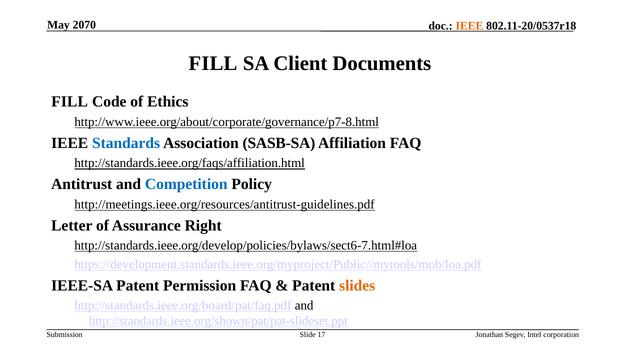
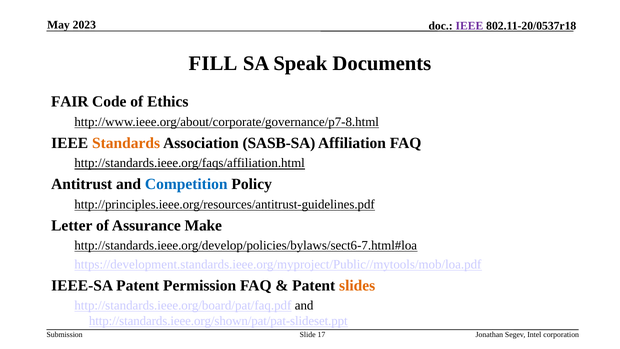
2070: 2070 -> 2023
IEEE at (469, 26) colour: orange -> purple
Client: Client -> Speak
FILL at (70, 102): FILL -> FAIR
Standards colour: blue -> orange
http://meetings.ieee.org/resources/antitrust-guidelines.pdf: http://meetings.ieee.org/resources/antitrust-guidelines.pdf -> http://principles.ieee.org/resources/antitrust-guidelines.pdf
Right: Right -> Make
